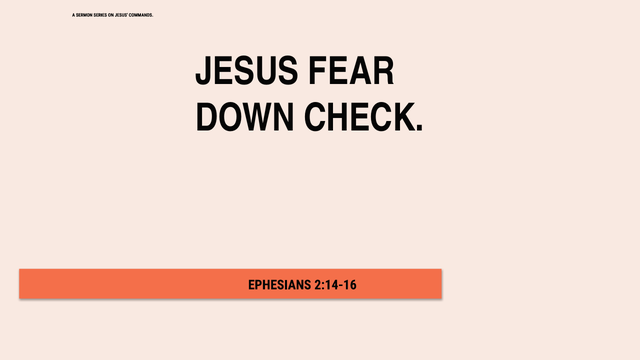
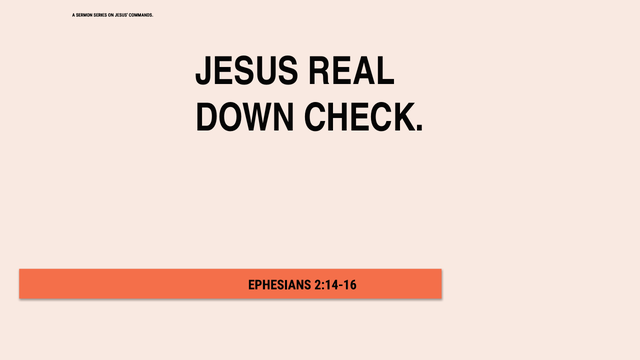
FEAR: FEAR -> REAL
